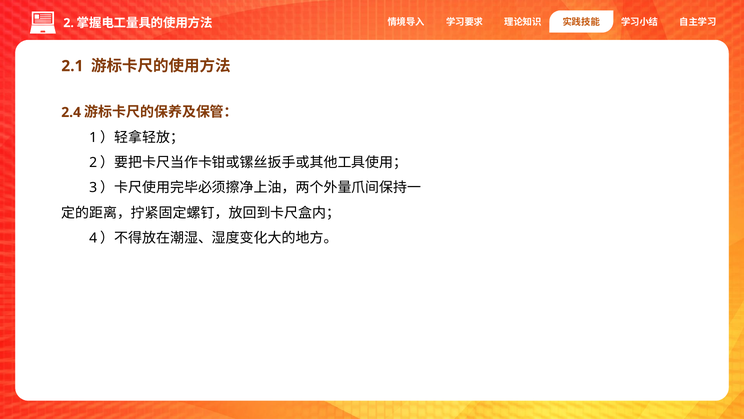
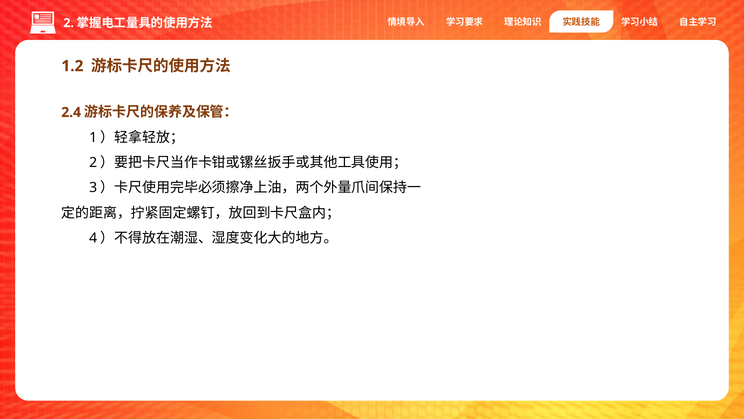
2.1: 2.1 -> 1.2
